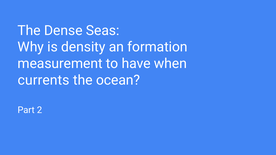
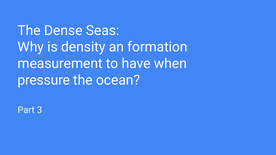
currents: currents -> pressure
2: 2 -> 3
